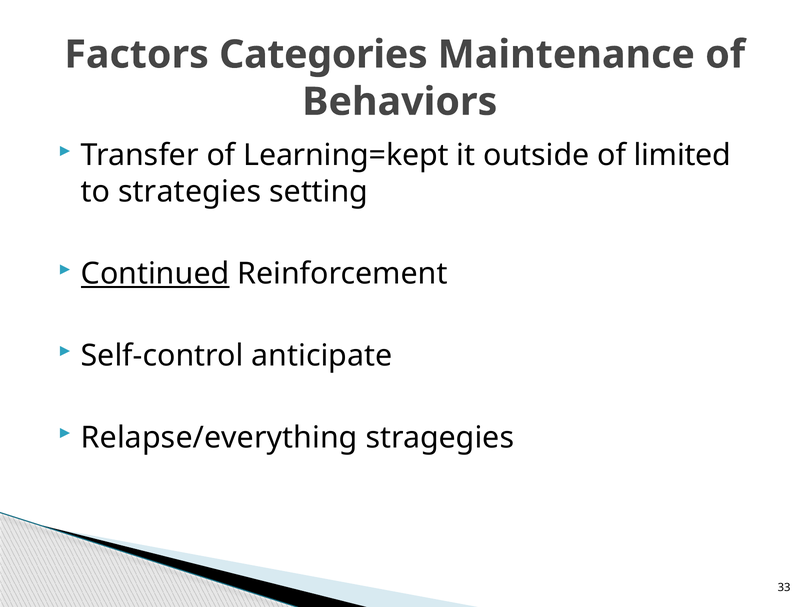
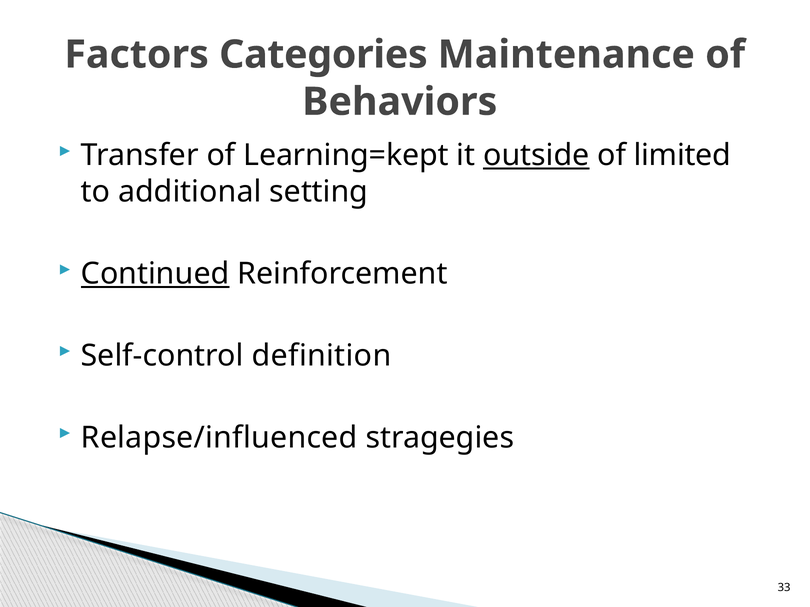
outside underline: none -> present
strategies: strategies -> additional
anticipate: anticipate -> definition
Relapse/everything: Relapse/everything -> Relapse/influenced
